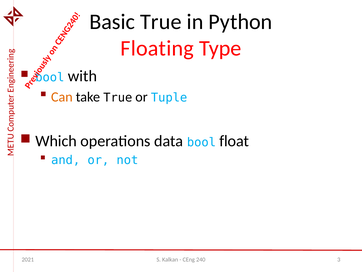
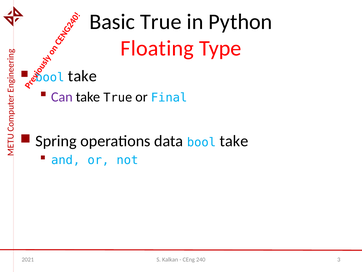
with at (82, 76): with -> take
Can colour: orange -> purple
Tuple: Tuple -> Final
Which: Which -> Spring
float at (234, 141): float -> take
